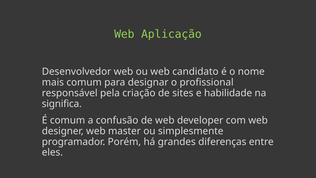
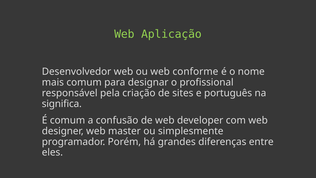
candidato: candidato -> conforme
habilidade: habilidade -> português
